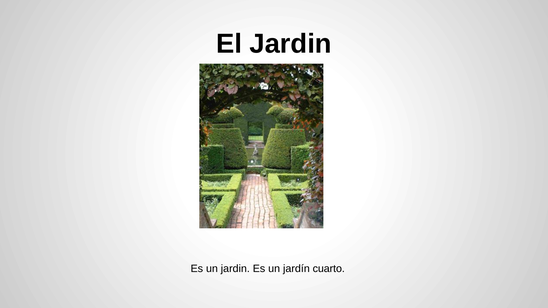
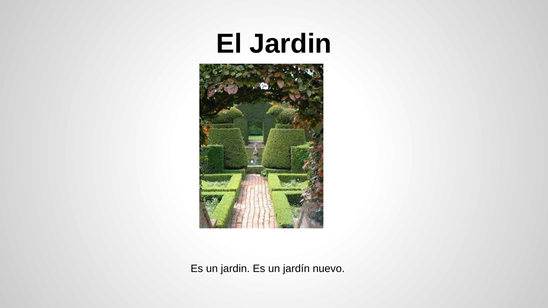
cuarto: cuarto -> nuevo
